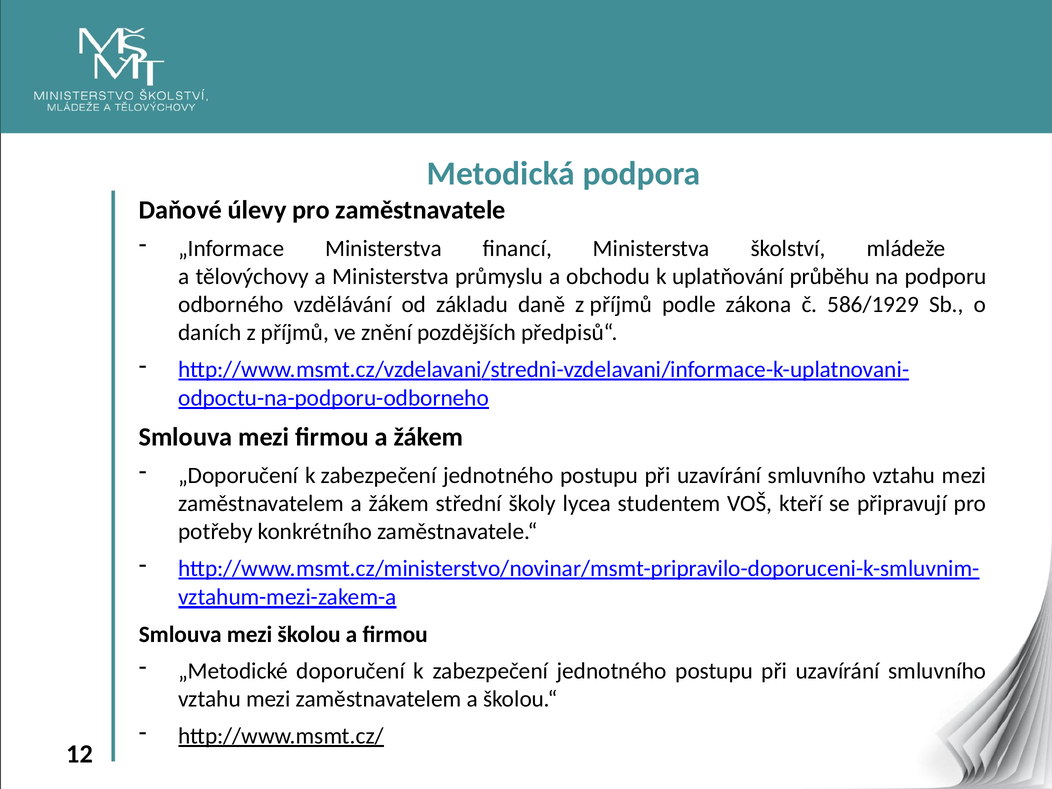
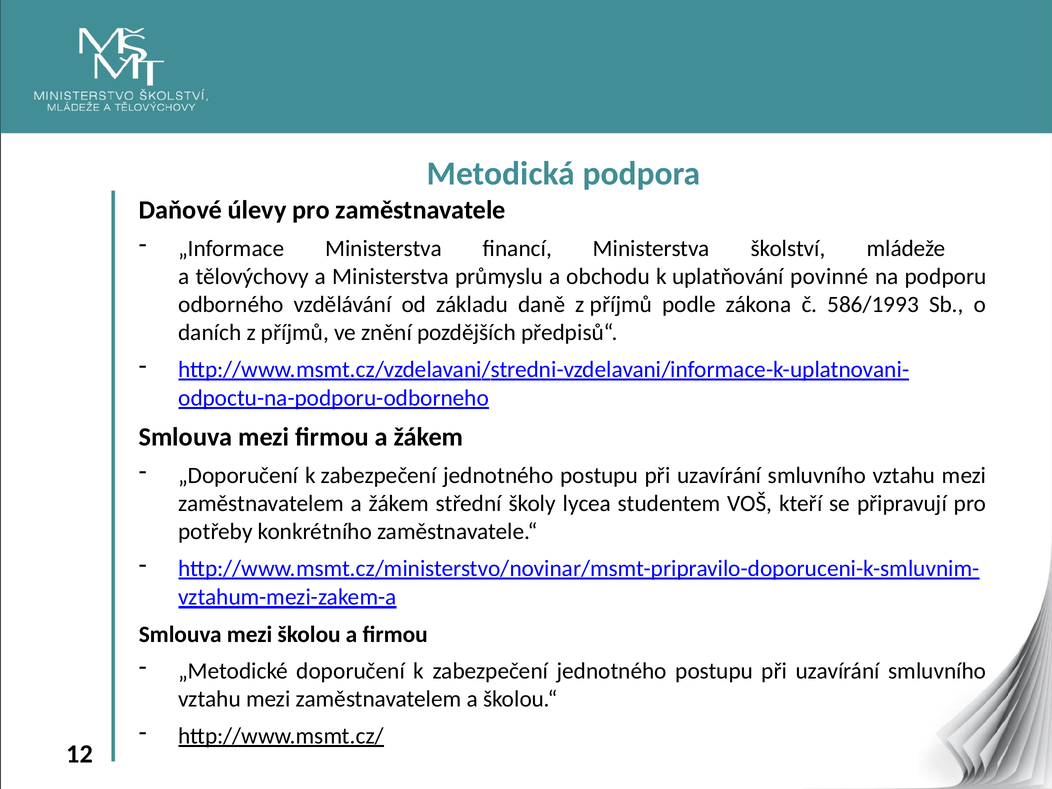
průběhu: průběhu -> povinné
586/1929: 586/1929 -> 586/1993
